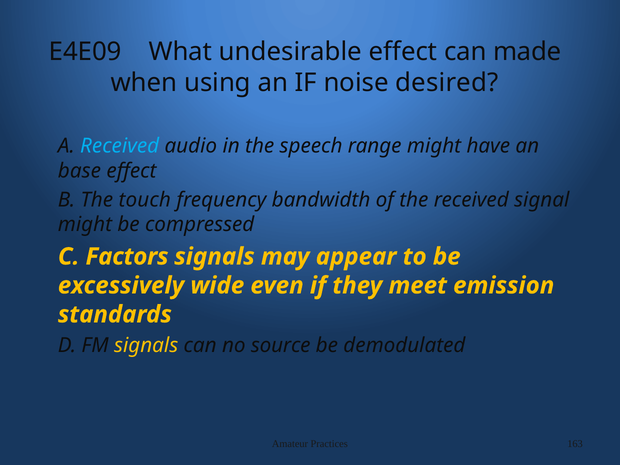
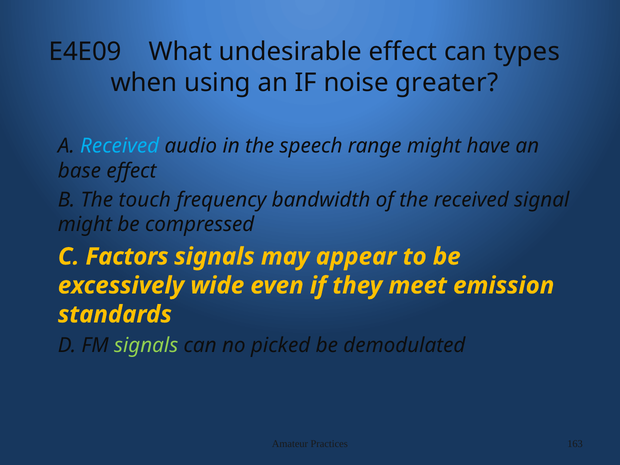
made: made -> types
desired: desired -> greater
signals at (146, 345) colour: yellow -> light green
source: source -> picked
